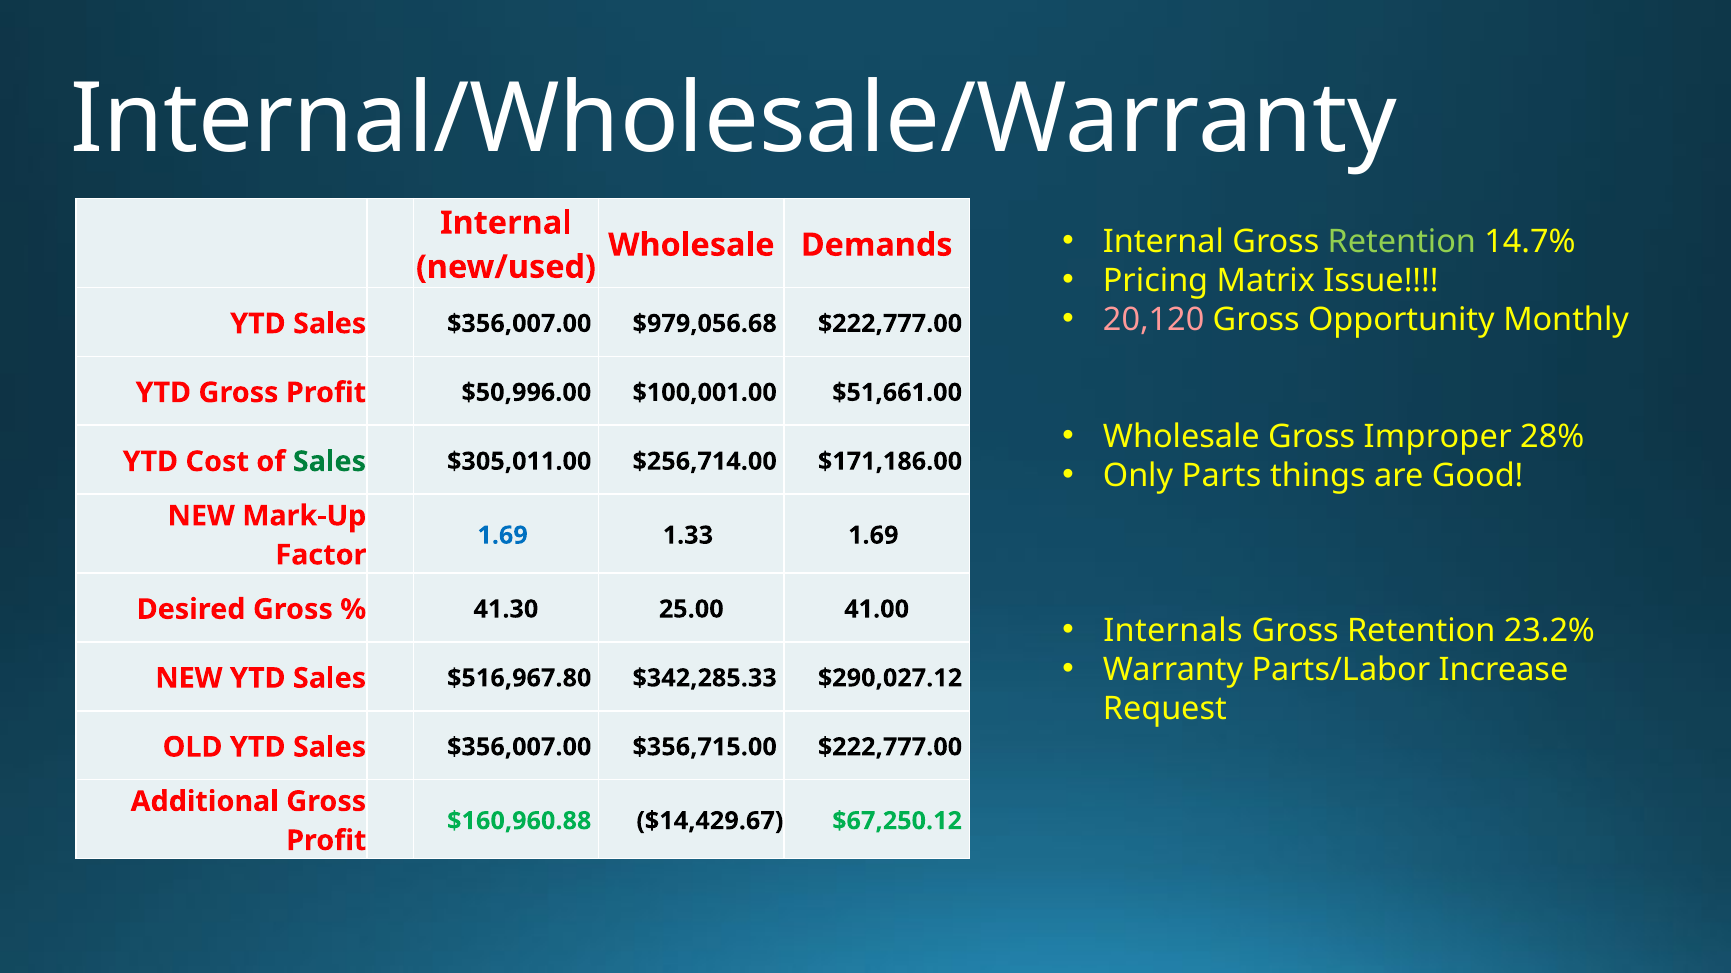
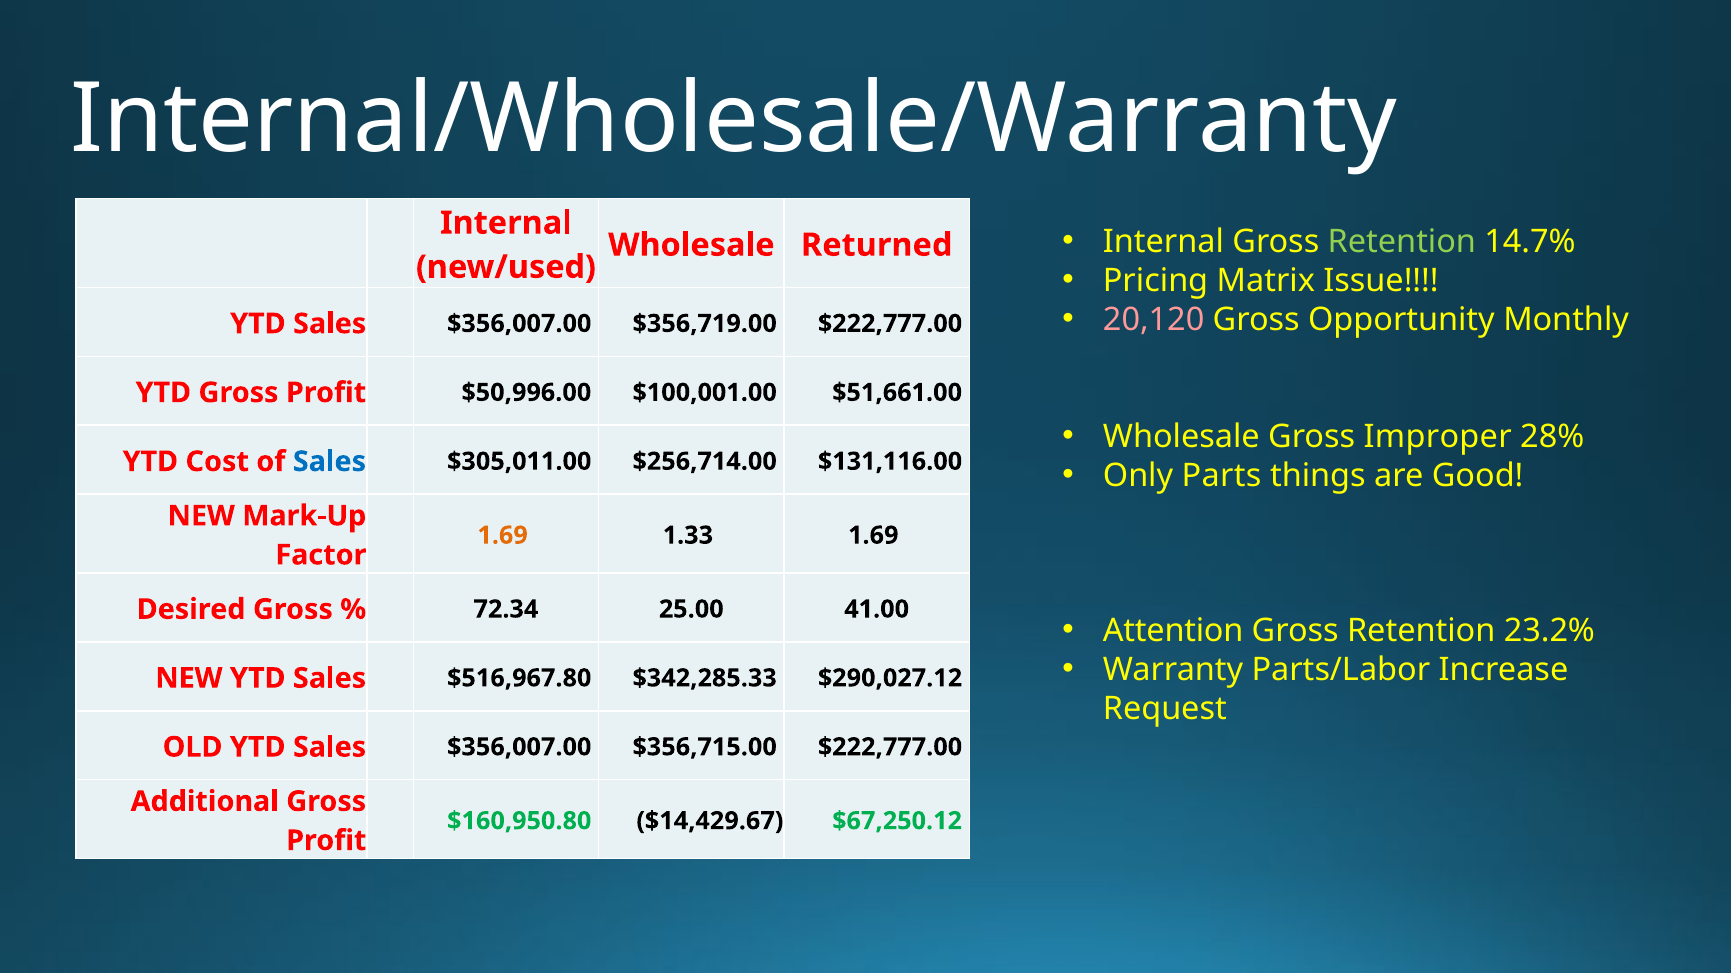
Demands: Demands -> Returned
$979,056.68: $979,056.68 -> $356,719.00
Sales at (329, 462) colour: green -> blue
$171,186.00: $171,186.00 -> $131,116.00
1.69 at (503, 536) colour: blue -> orange
41.30: 41.30 -> 72.34
Internals: Internals -> Attention
$160,960.88: $160,960.88 -> $160,950.80
